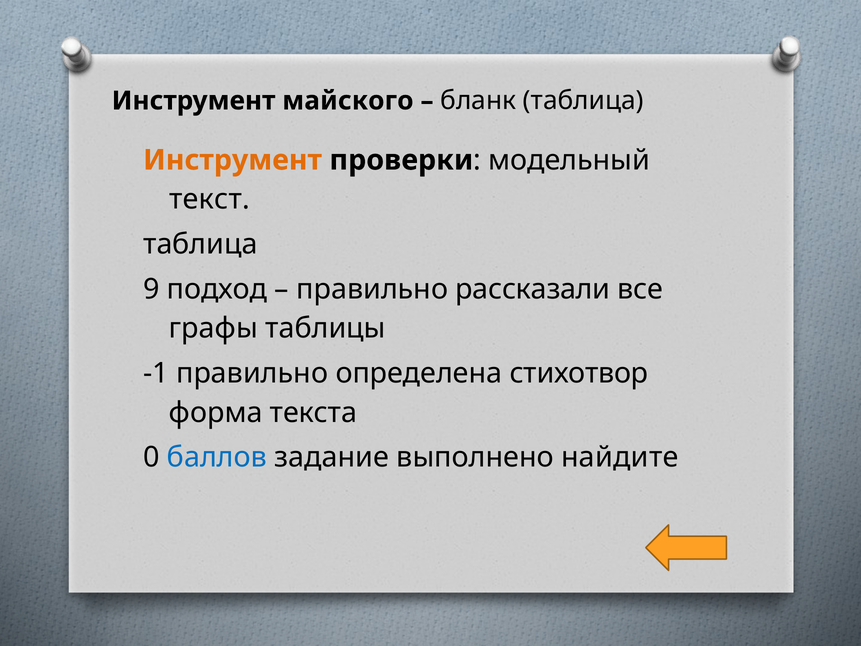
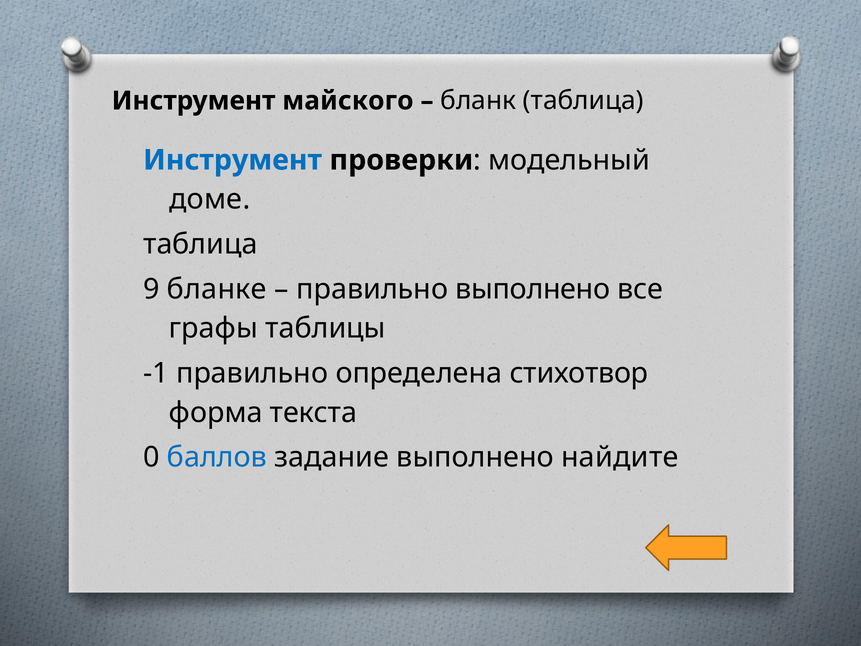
Инструмент at (233, 160) colour: orange -> blue
текст: текст -> доме
подход: подход -> бланке
правильно рассказали: рассказали -> выполнено
